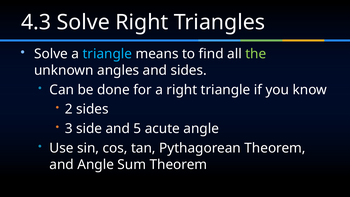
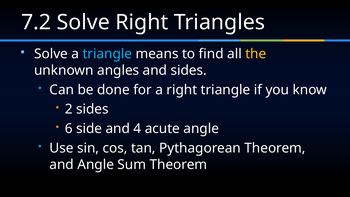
4.3: 4.3 -> 7.2
the colour: light green -> yellow
3: 3 -> 6
5: 5 -> 4
